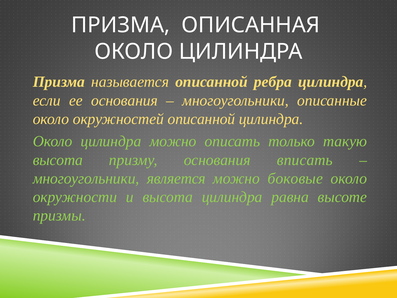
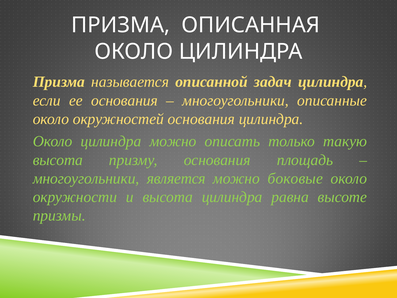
ребра: ребра -> задач
окружностей описанной: описанной -> основания
вписать: вписать -> площадь
